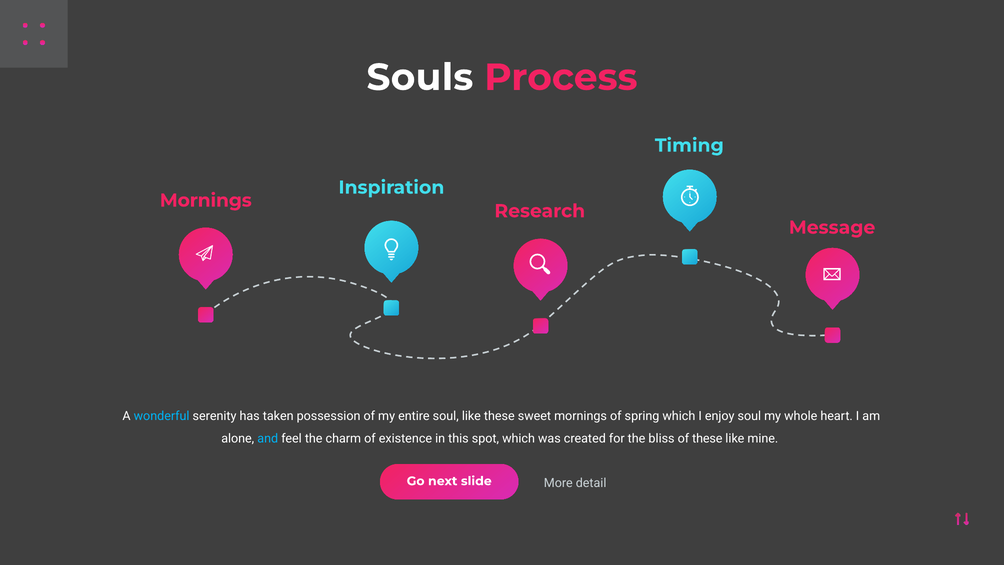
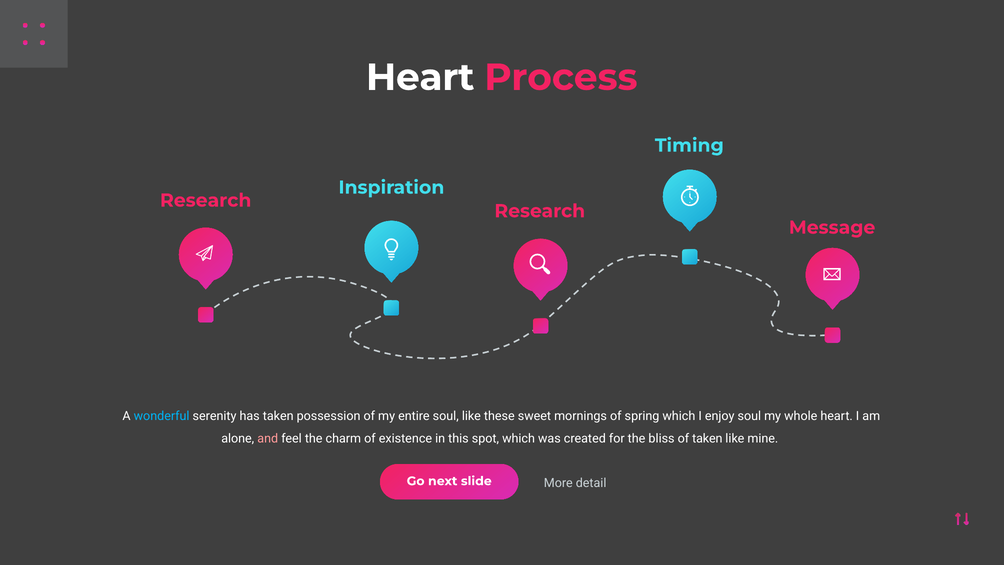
Souls at (420, 77): Souls -> Heart
Mornings at (206, 200): Mornings -> Research
and colour: light blue -> pink
of these: these -> taken
